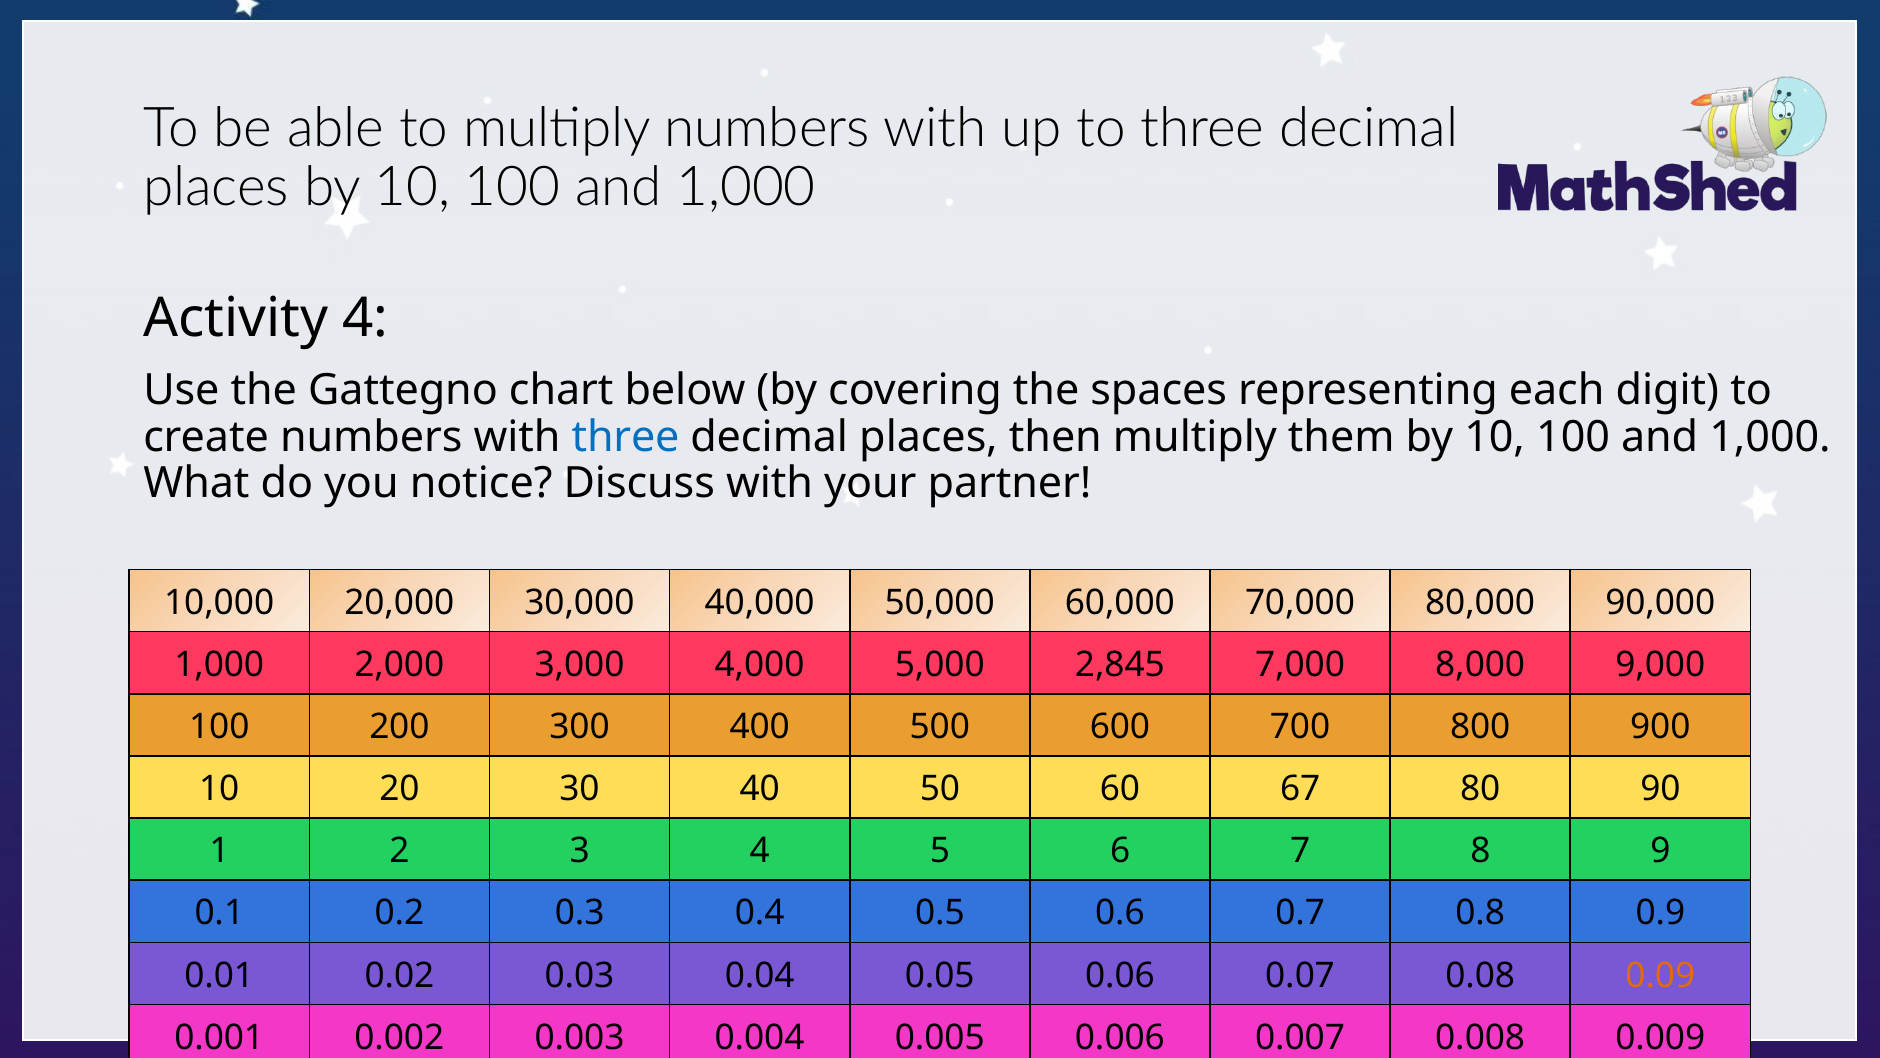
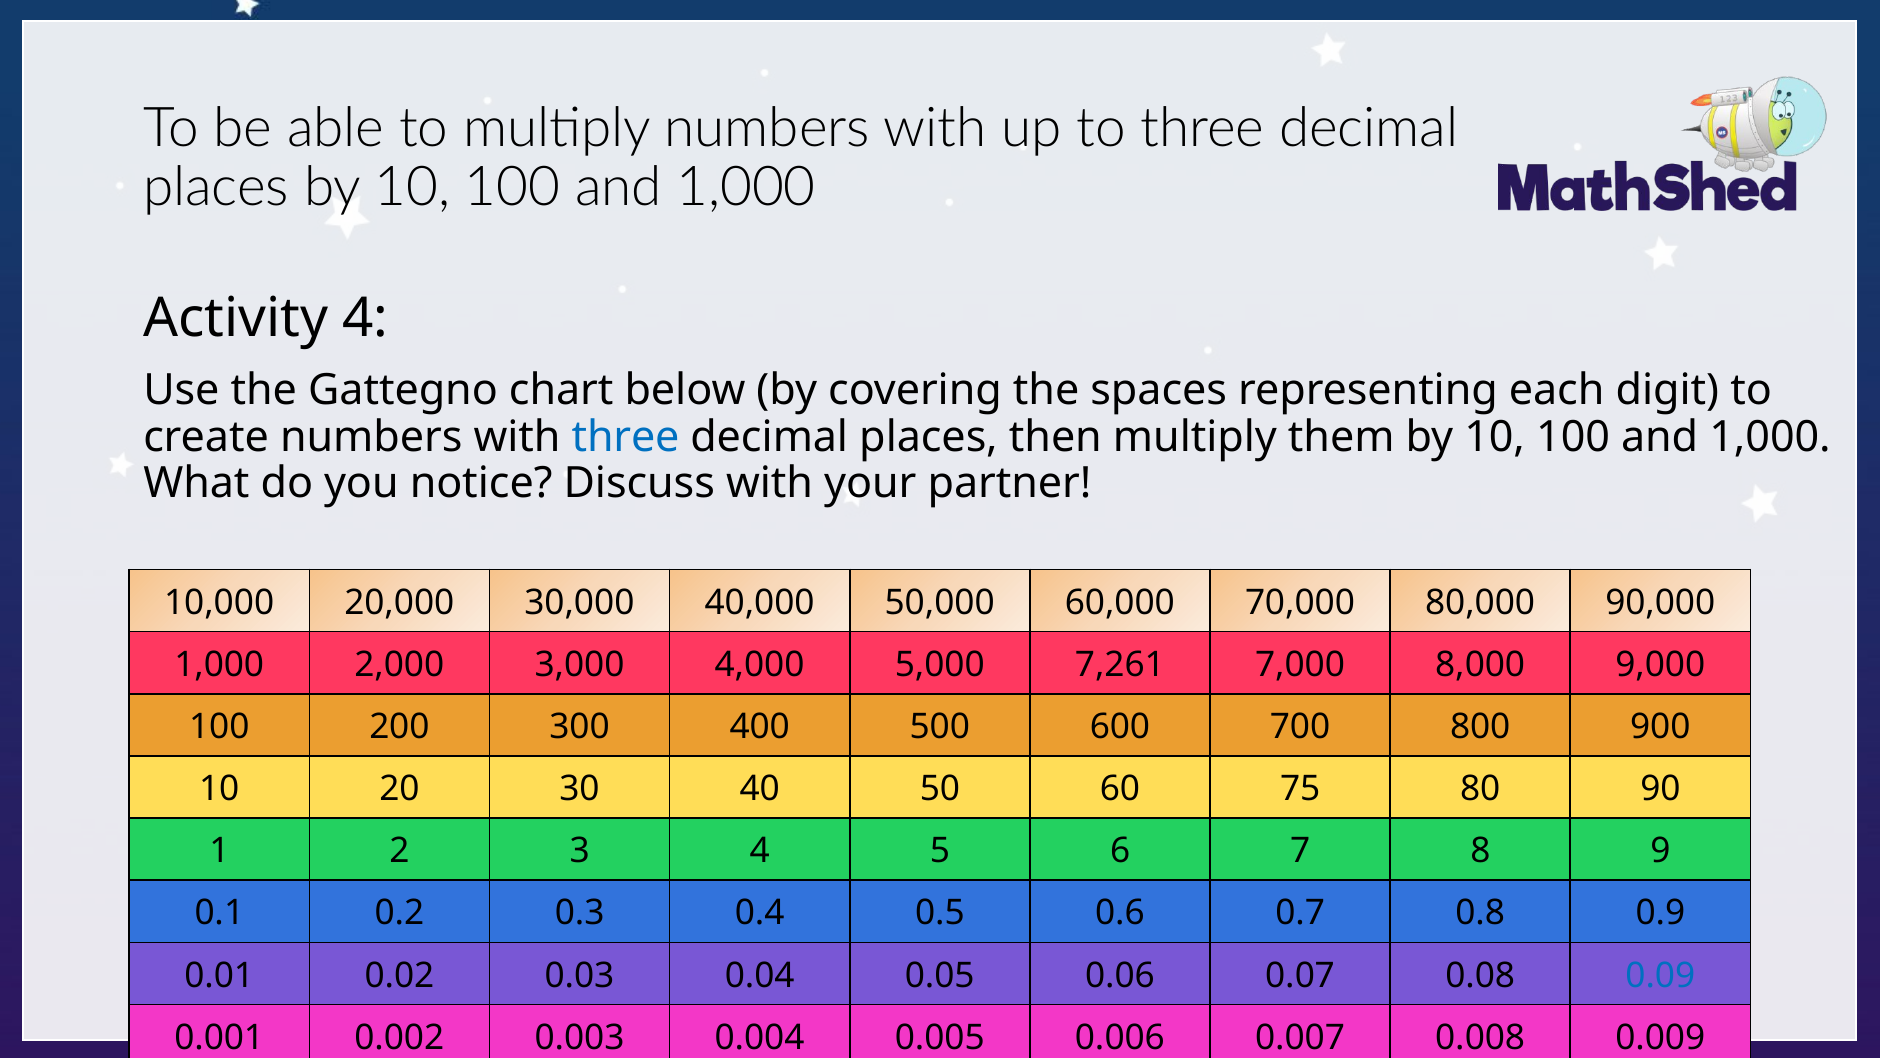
2,845: 2,845 -> 7,261
67: 67 -> 75
0.09 colour: orange -> blue
